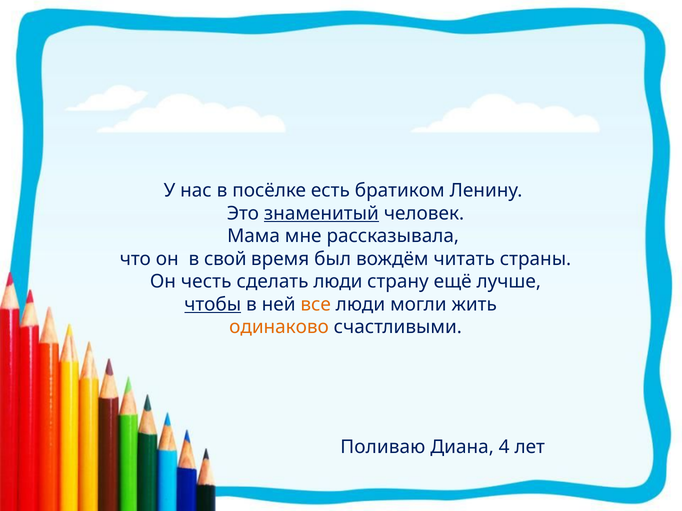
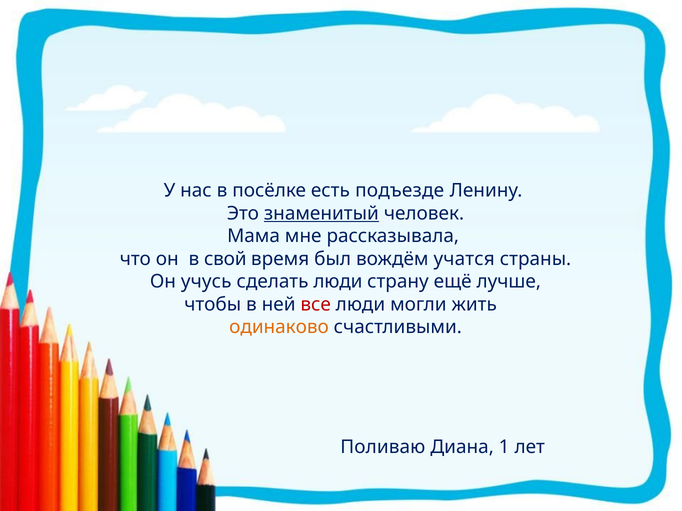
братиком: братиком -> подъезде
читать: читать -> учатся
честь: честь -> учусь
чтобы underline: present -> none
все colour: orange -> red
4: 4 -> 1
